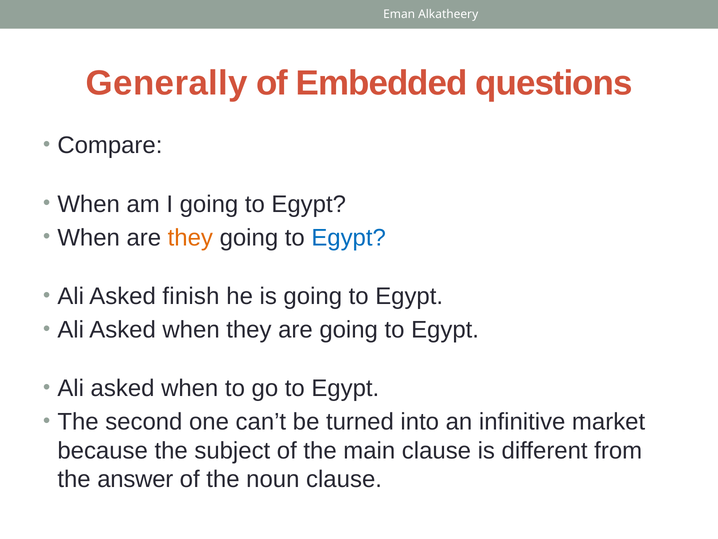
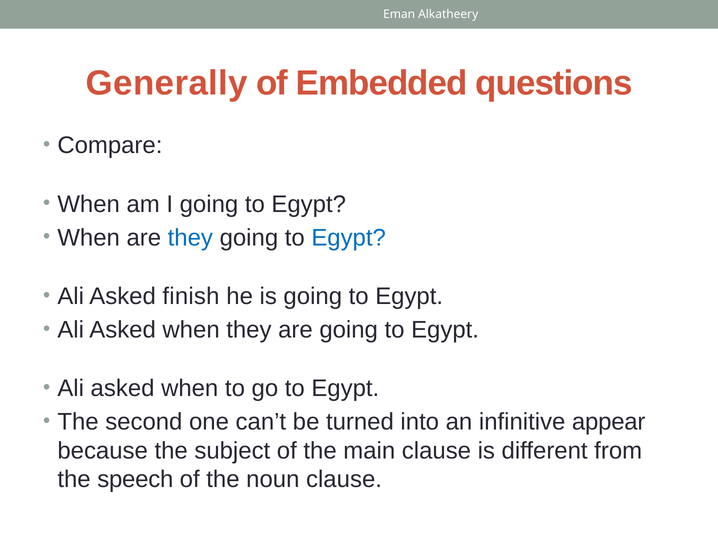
they at (190, 237) colour: orange -> blue
market: market -> appear
answer: answer -> speech
